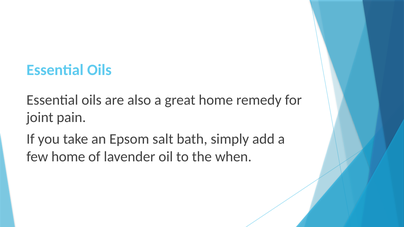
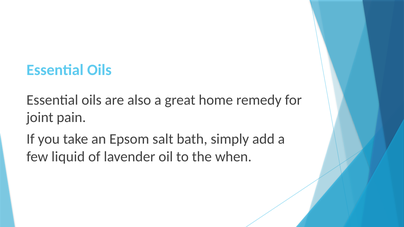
few home: home -> liquid
